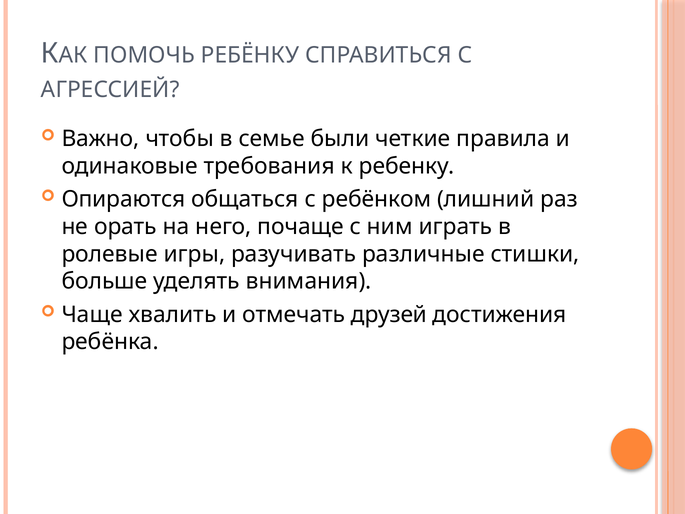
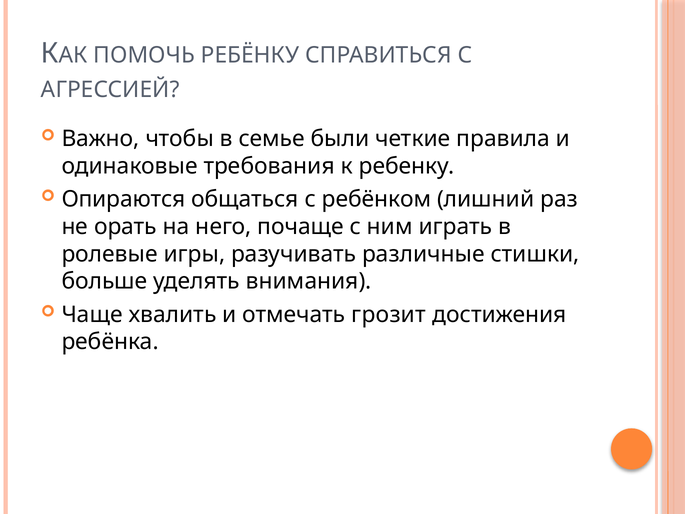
друзей: друзей -> грозит
